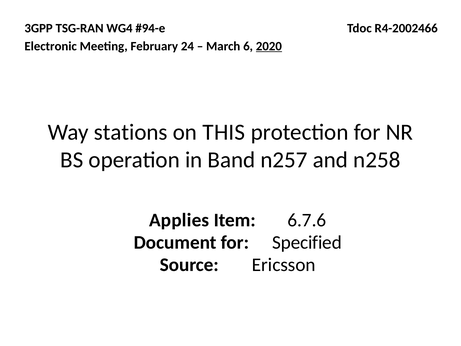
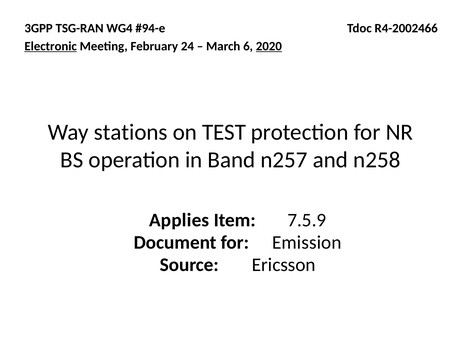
Electronic underline: none -> present
THIS: THIS -> TEST
6.7.6: 6.7.6 -> 7.5.9
Specified: Specified -> Emission
